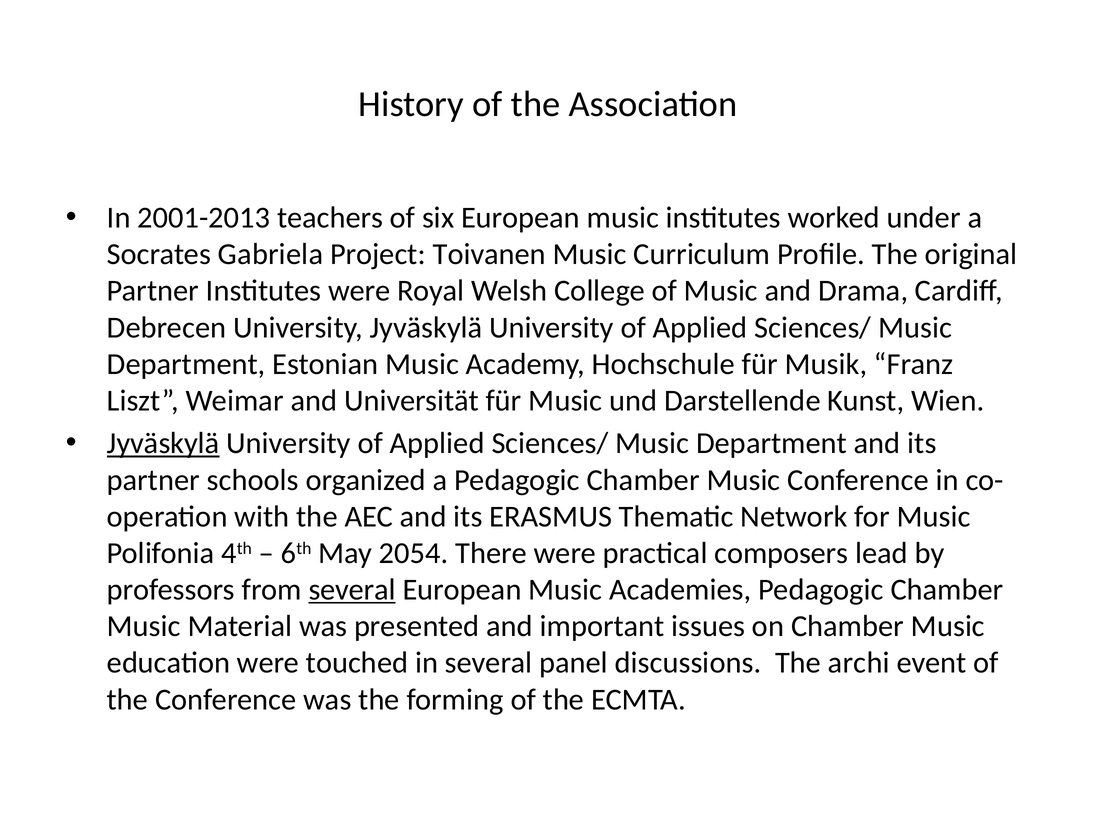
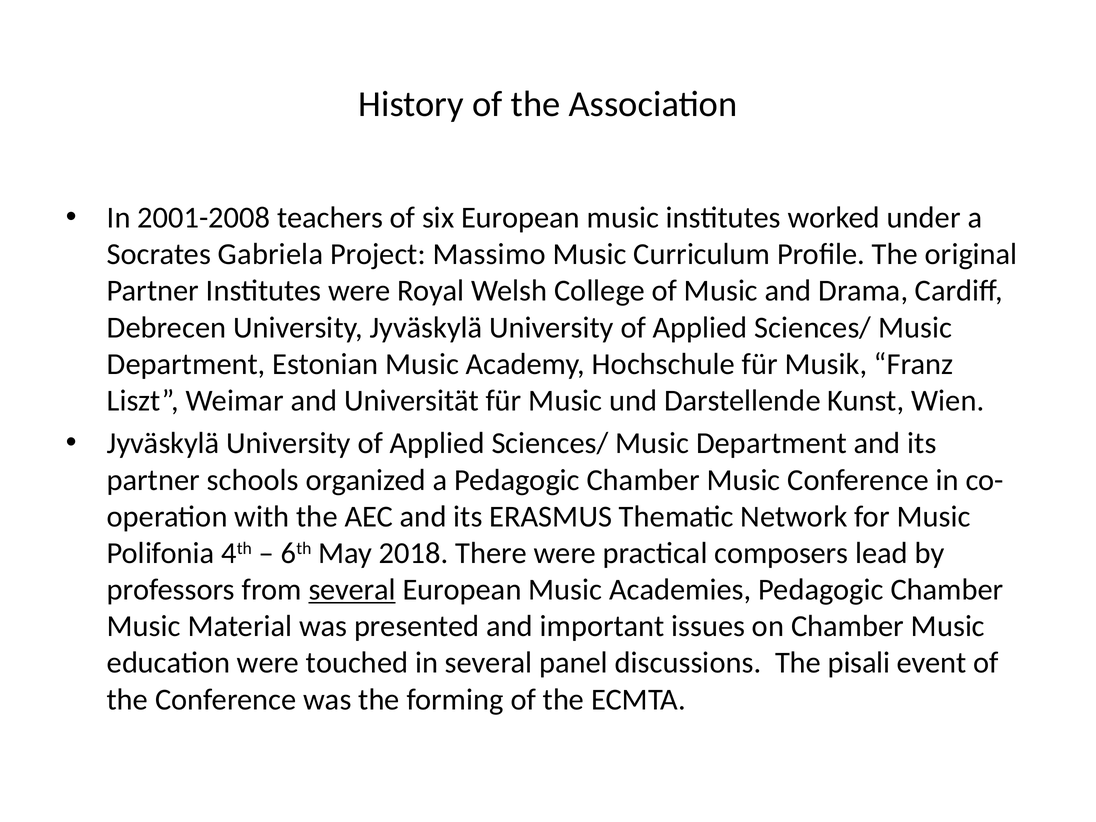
2001-2013: 2001-2013 -> 2001-2008
Toivanen: Toivanen -> Massimo
Jyväskylä at (163, 443) underline: present -> none
2054: 2054 -> 2018
archi: archi -> pisali
